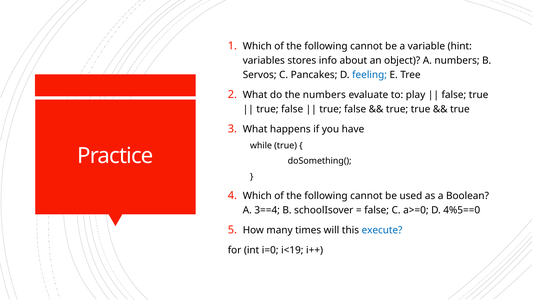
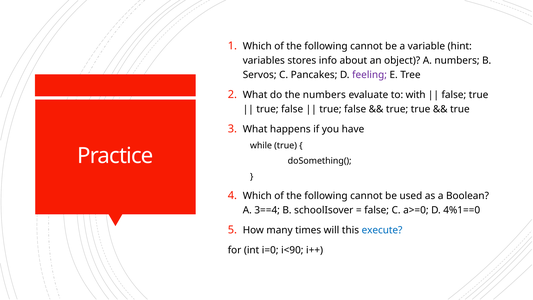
feeling colour: blue -> purple
play: play -> with
4%5==0: 4%5==0 -> 4%1==0
i<19: i<19 -> i<90
